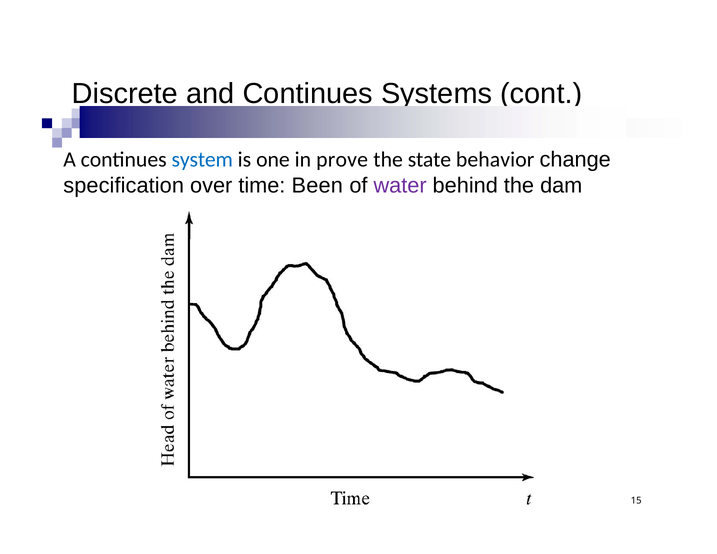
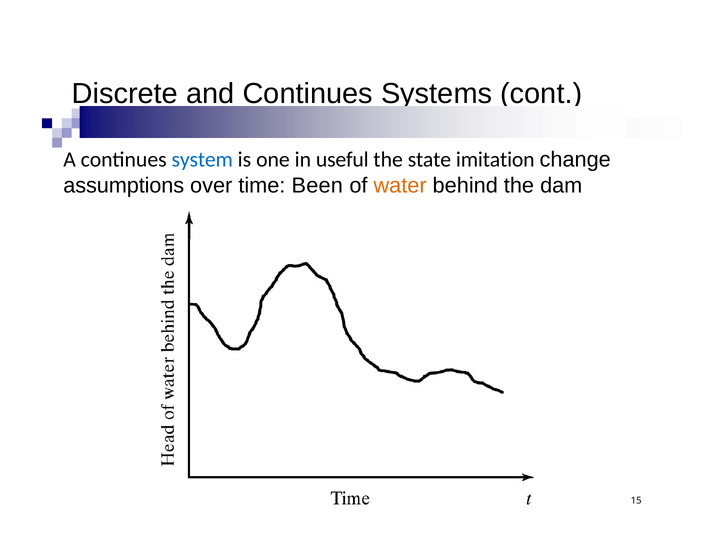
prove: prove -> useful
behavior: behavior -> imitation
specification: specification -> assumptions
water colour: purple -> orange
